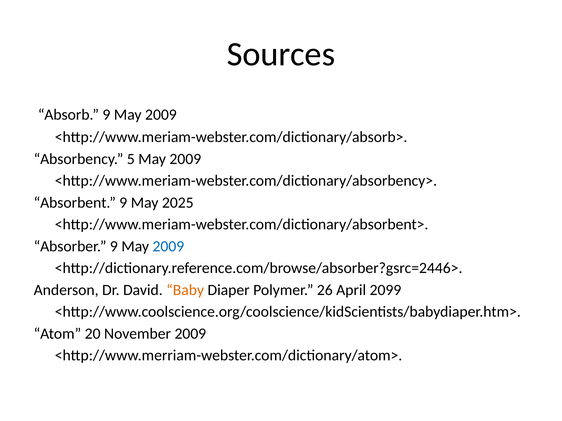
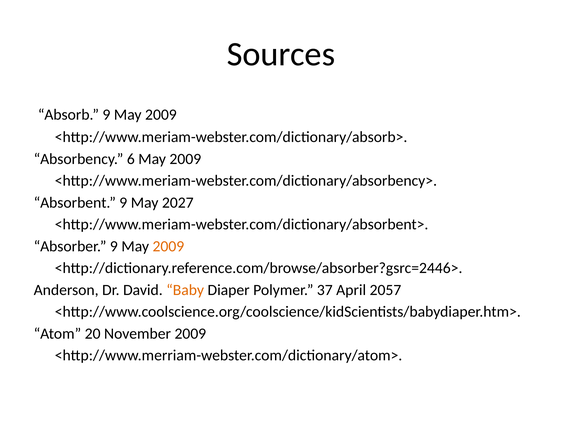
5: 5 -> 6
2025: 2025 -> 2027
2009 at (168, 247) colour: blue -> orange
26: 26 -> 37
2099: 2099 -> 2057
